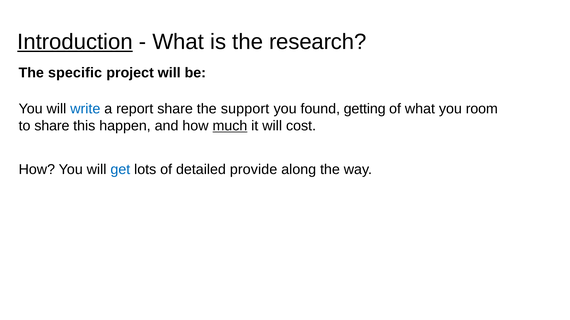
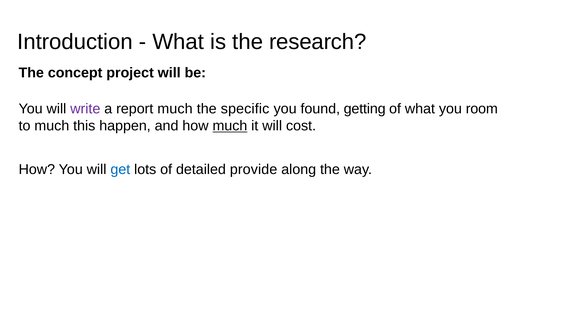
Introduction underline: present -> none
specific: specific -> concept
write colour: blue -> purple
report share: share -> much
support: support -> specific
to share: share -> much
